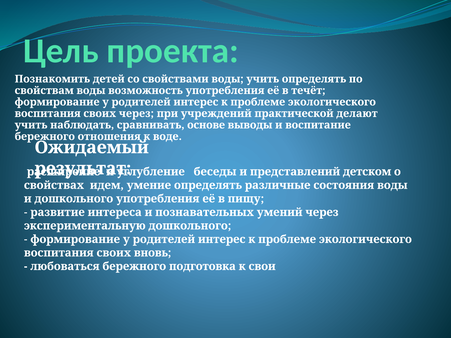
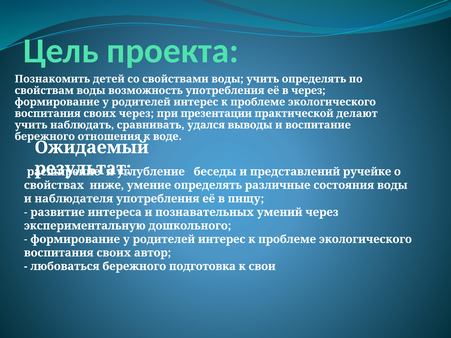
в течёт: течёт -> через
учреждений: учреждений -> презентации
основе: основе -> удался
детском: детском -> ручейке
идем: идем -> ниже
и дошкольного: дошкольного -> наблюдателя
вновь: вновь -> автор
